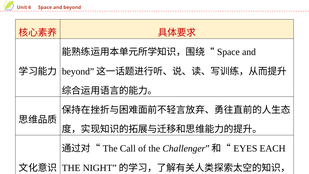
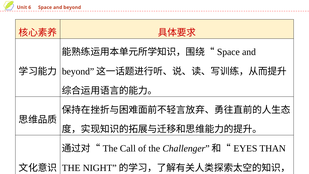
EACH: EACH -> THAN
